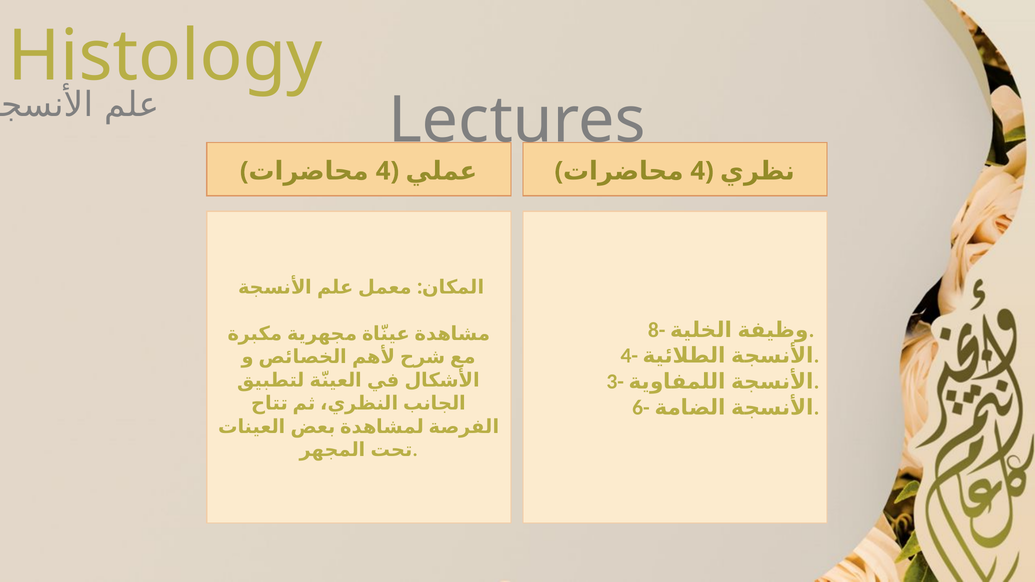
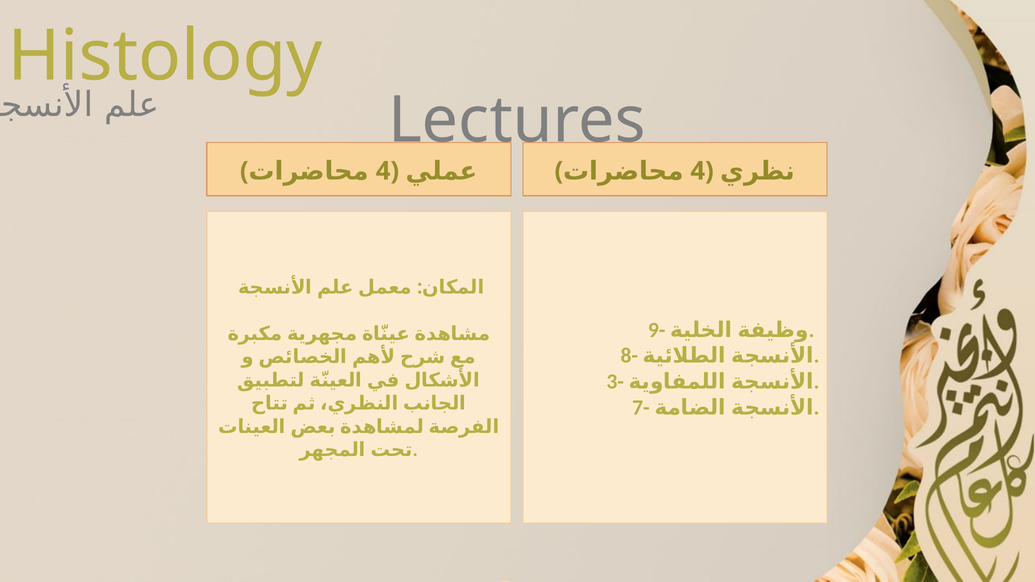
8-: 8- -> 9-
4-: 4- -> 8-
6-: 6- -> 7-
